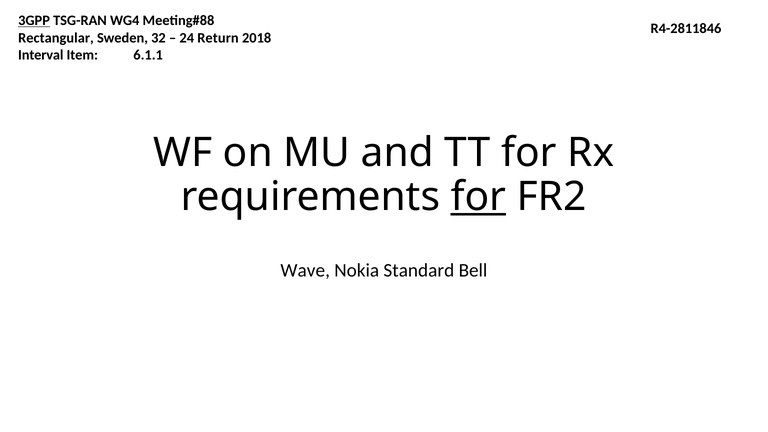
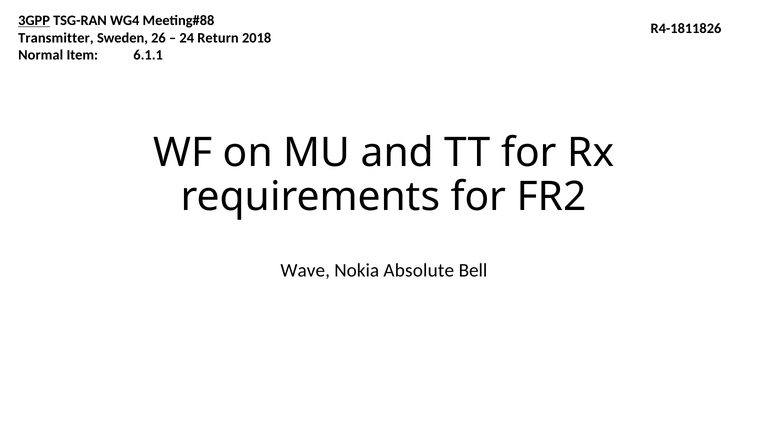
R4-2811846: R4-2811846 -> R4-1811826
Rectangular: Rectangular -> Transmitter
32: 32 -> 26
Interval: Interval -> Normal
for at (478, 197) underline: present -> none
Standard: Standard -> Absolute
